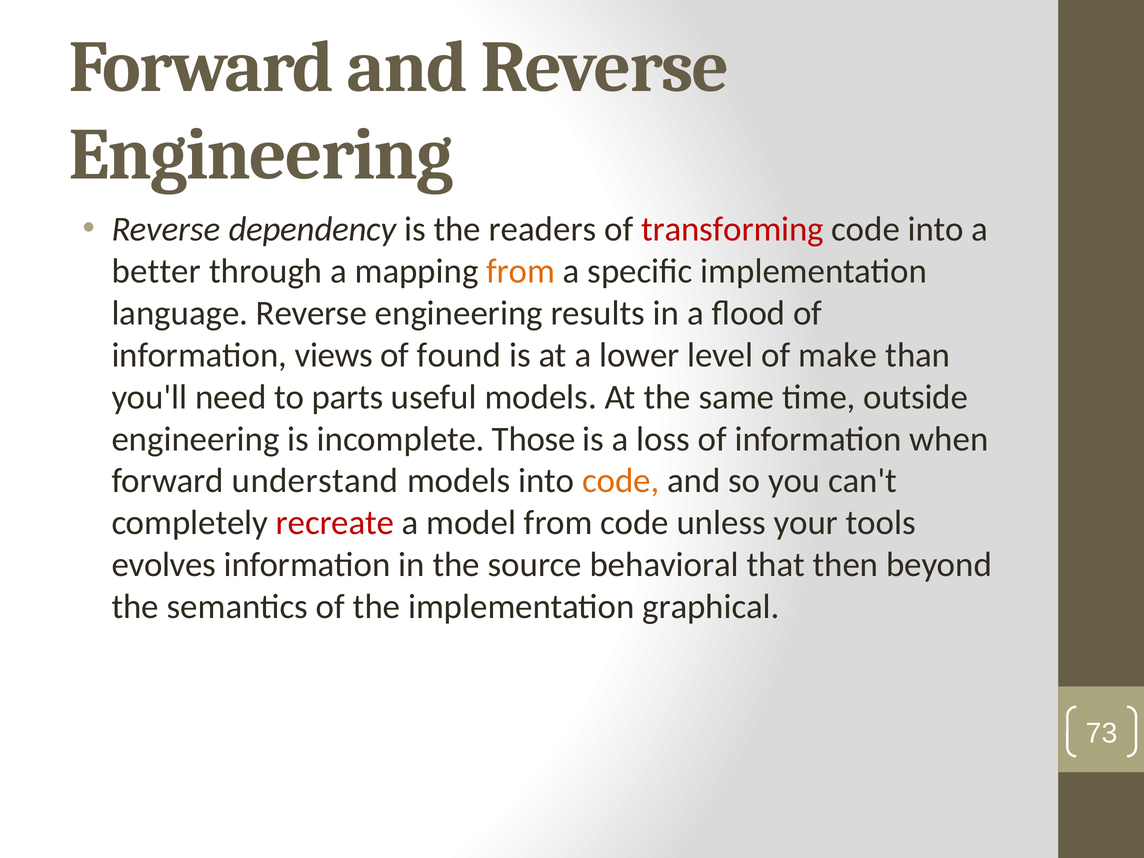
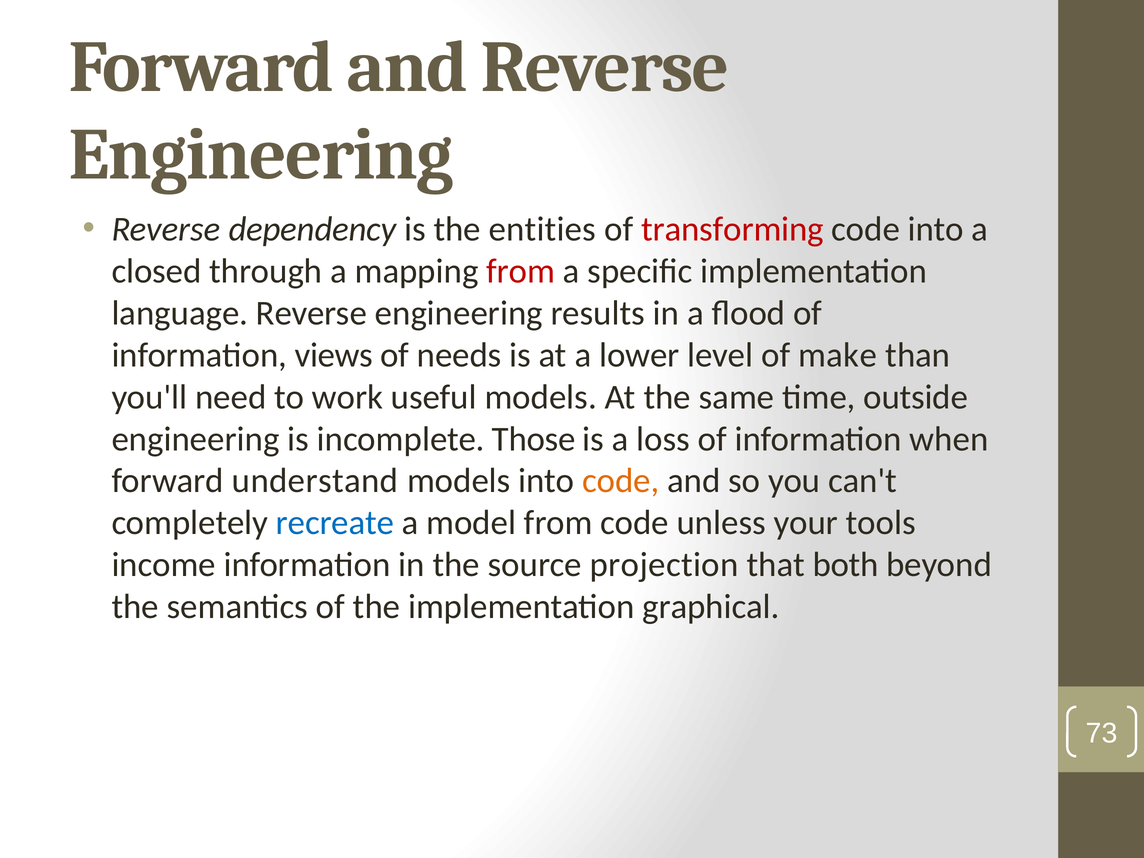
readers: readers -> entities
better: better -> closed
from at (521, 271) colour: orange -> red
found: found -> needs
parts: parts -> work
recreate colour: red -> blue
evolves: evolves -> income
behavioral: behavioral -> projection
then: then -> both
